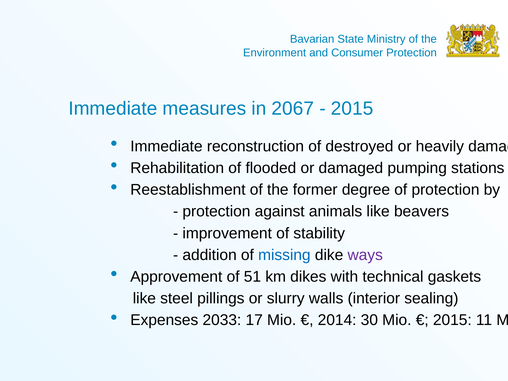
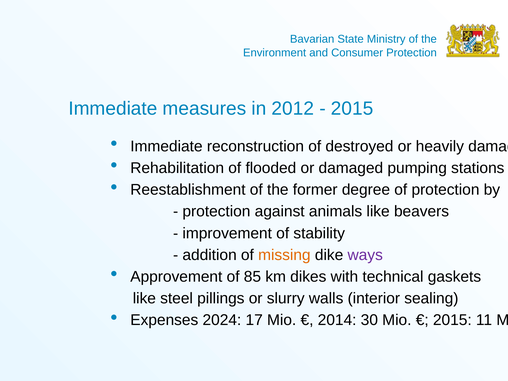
2067: 2067 -> 2012
missing colour: blue -> orange
51: 51 -> 85
2033: 2033 -> 2024
